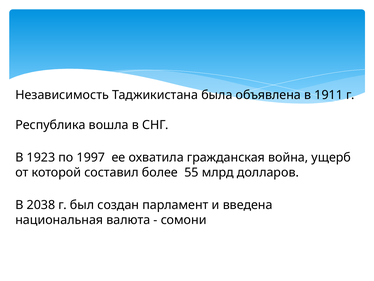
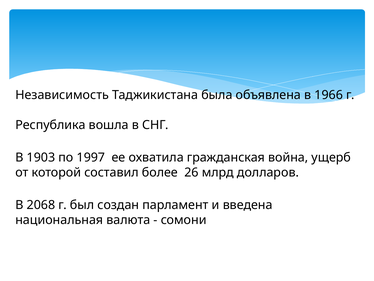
1911: 1911 -> 1966
1923: 1923 -> 1903
55: 55 -> 26
2038: 2038 -> 2068
